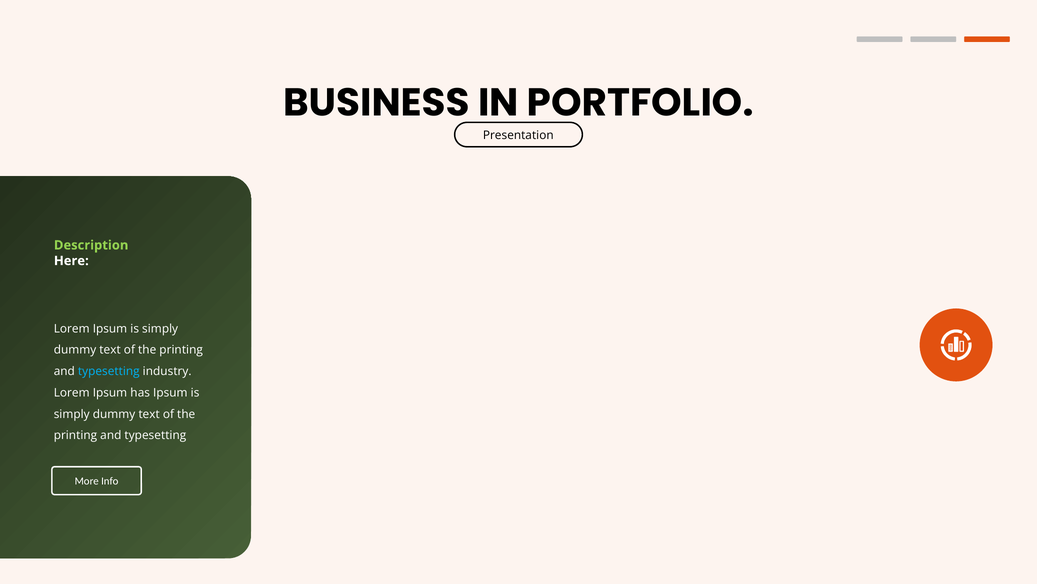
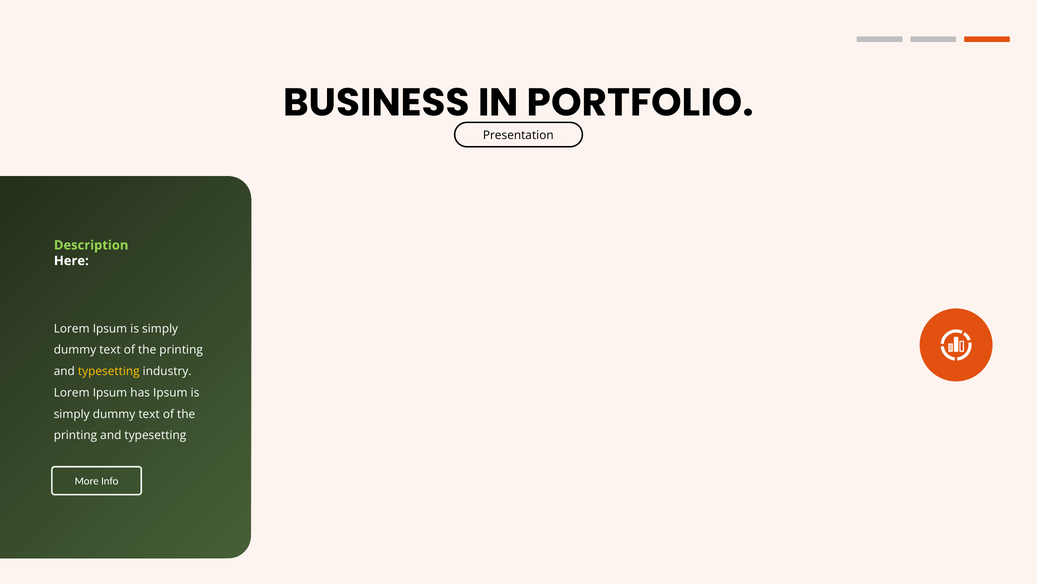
typesetting at (109, 371) colour: light blue -> yellow
